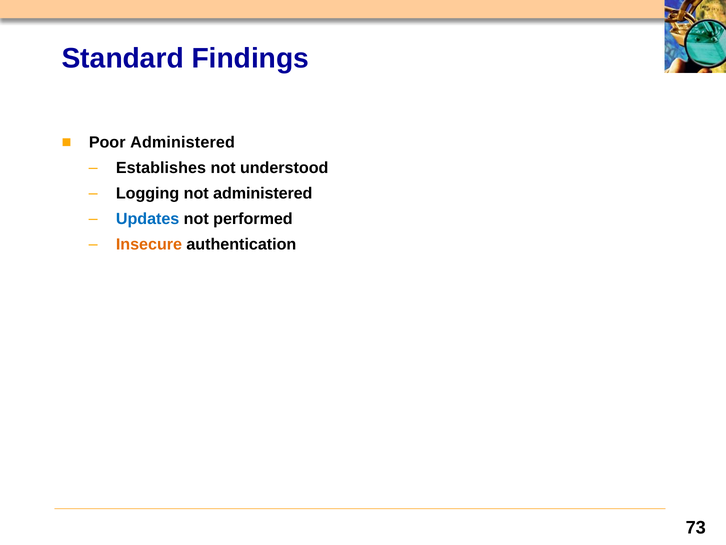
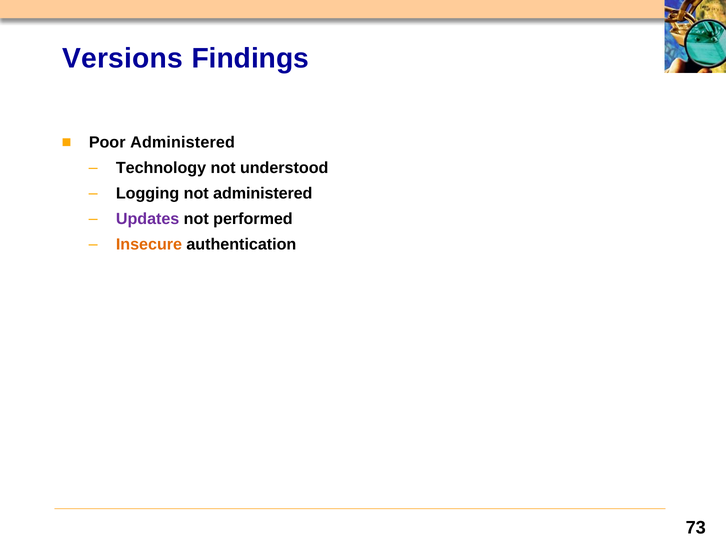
Standard: Standard -> Versions
Establishes: Establishes -> Technology
Updates colour: blue -> purple
